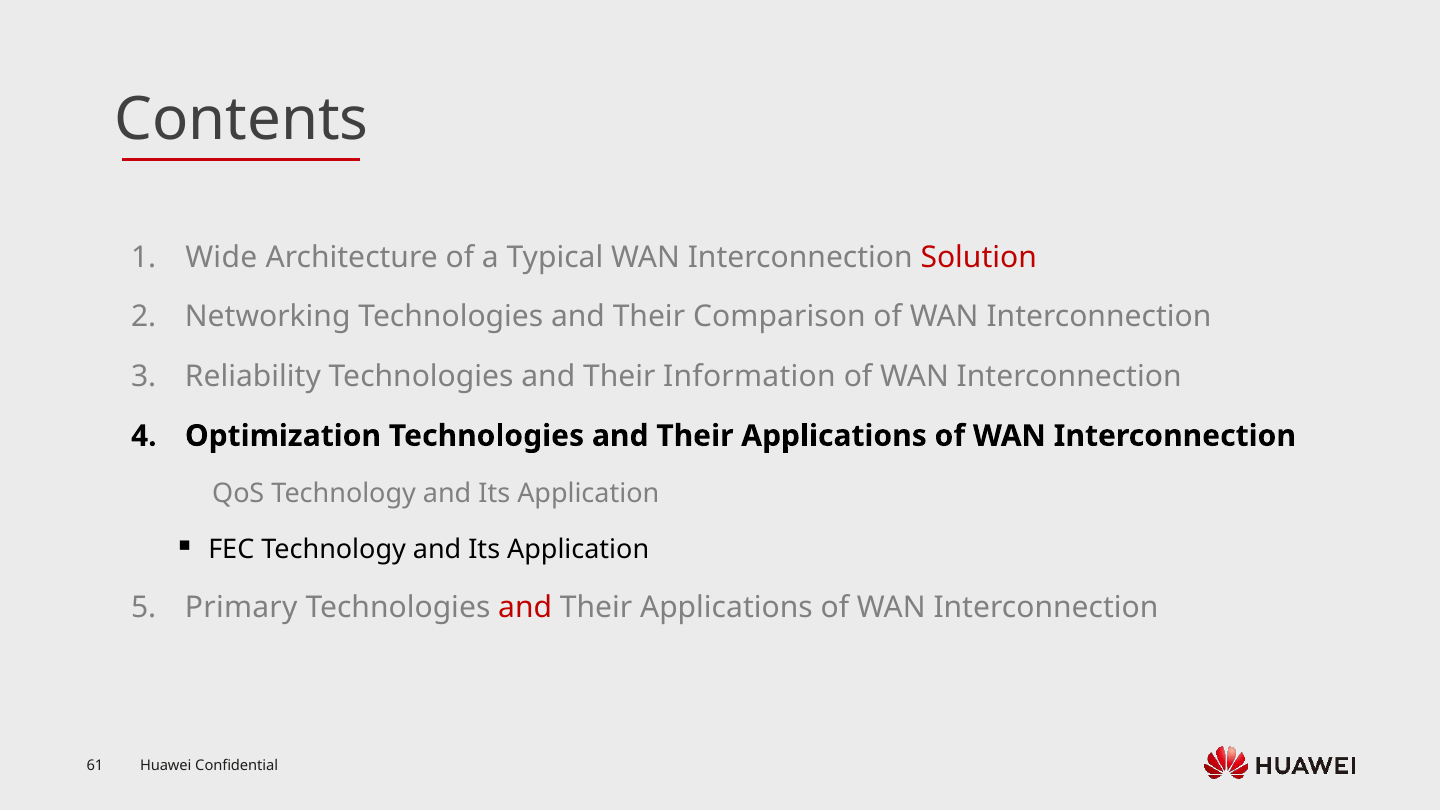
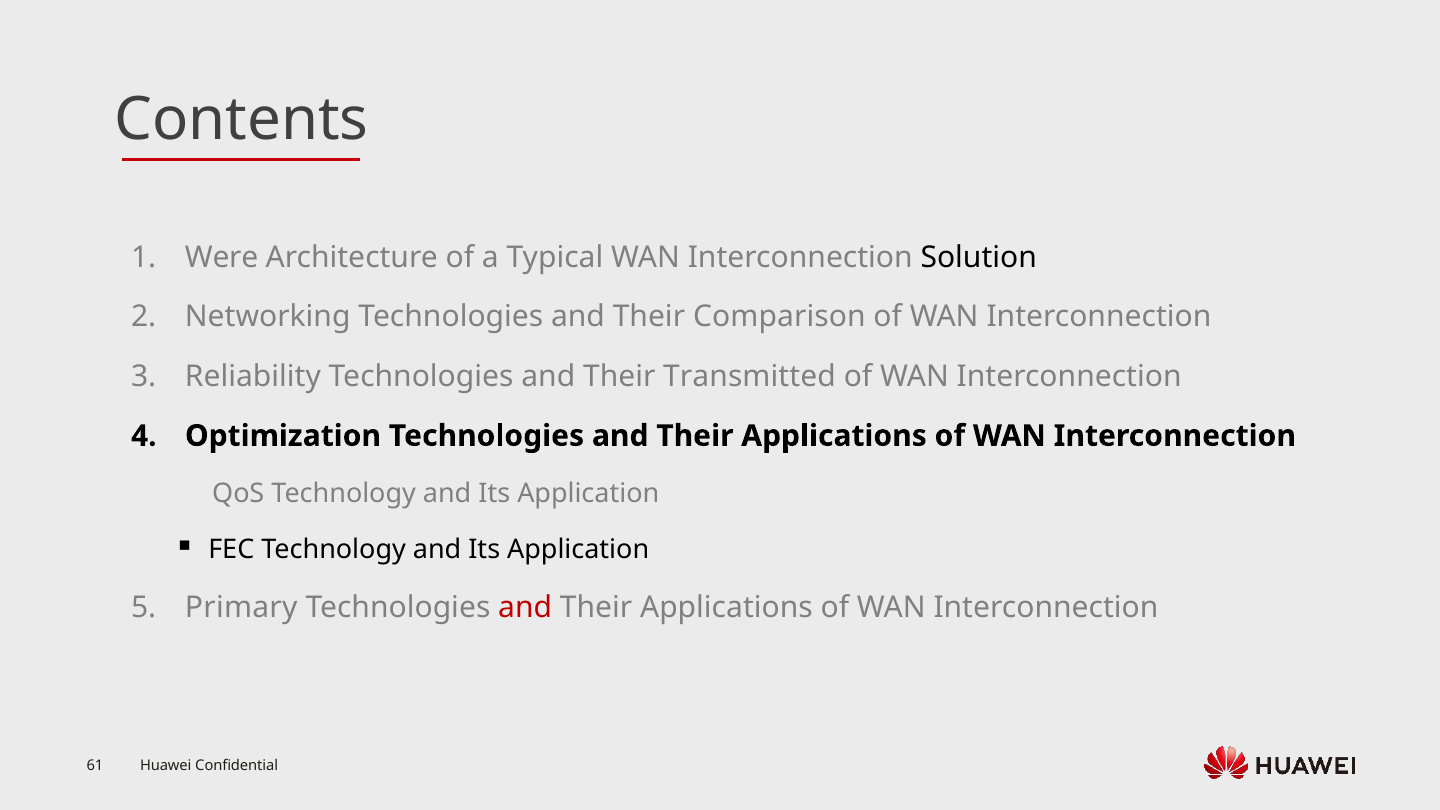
Wide: Wide -> Were
Solution colour: red -> black
Information: Information -> Transmitted
